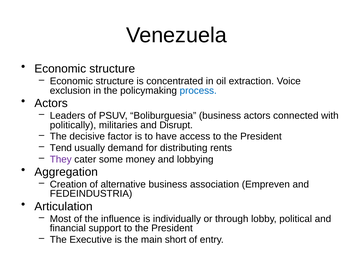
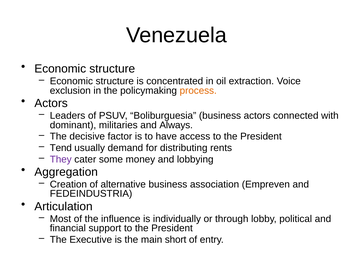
process colour: blue -> orange
politically: politically -> dominant
Disrupt: Disrupt -> Always
